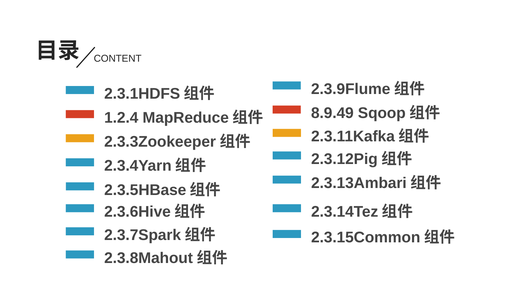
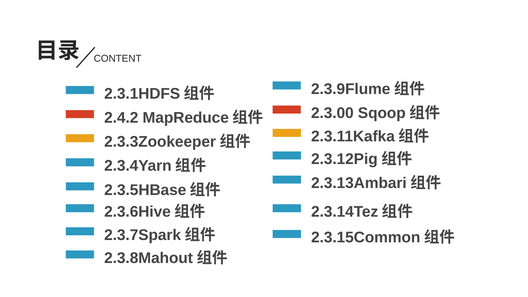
8.9.49: 8.9.49 -> 2.3.00
1.2.4: 1.2.4 -> 2.4.2
